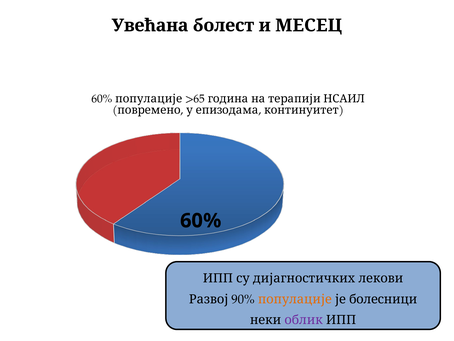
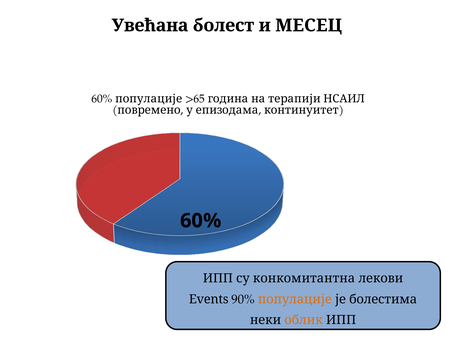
дијагностичких: дијагностичких -> конкомитантна
Развој: Развој -> Events
болесници: болесници -> болестима
облик colour: purple -> orange
